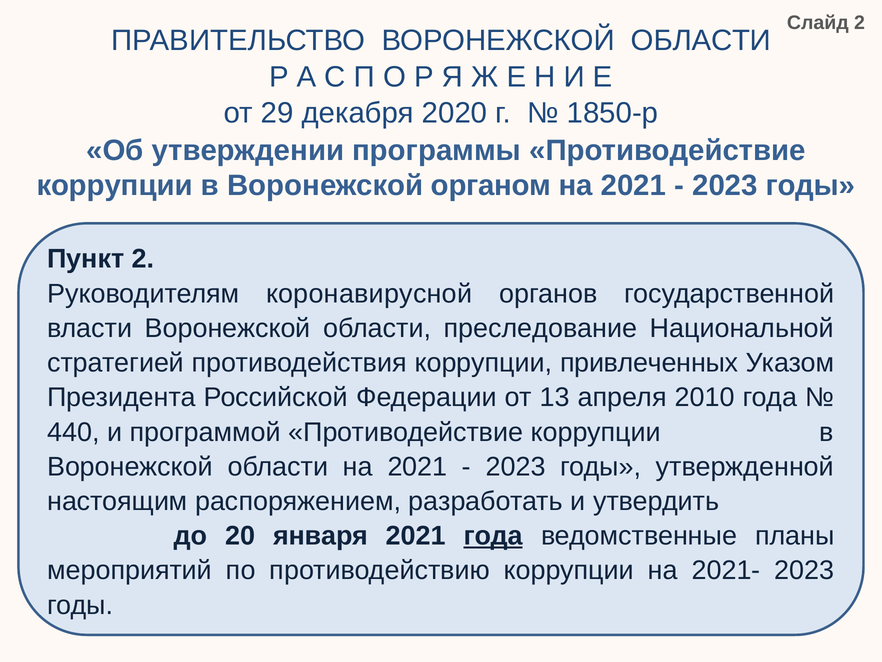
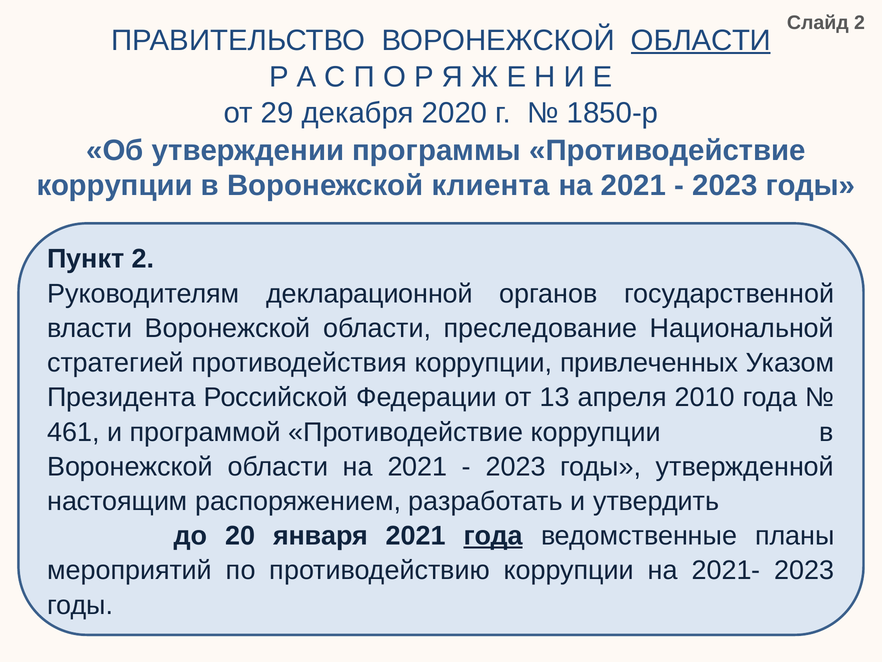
ОБЛАСТИ at (701, 40) underline: none -> present
органом: органом -> клиента
коронавирусной: коронавирусной -> декларационной
440: 440 -> 461
